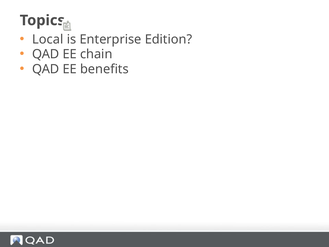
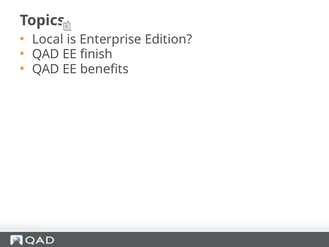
chain: chain -> finish
